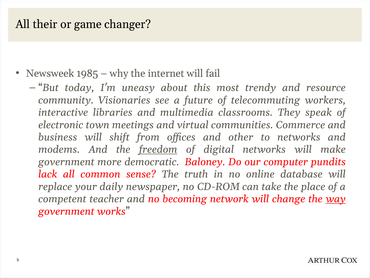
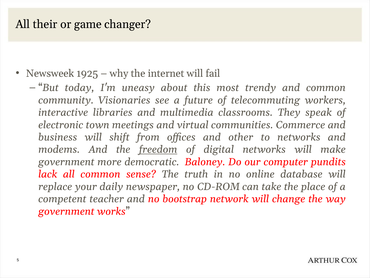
1985: 1985 -> 1925
and resource: resource -> common
becoming: becoming -> bootstrap
way underline: present -> none
